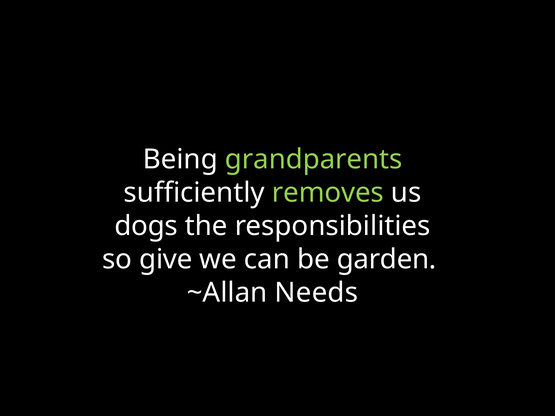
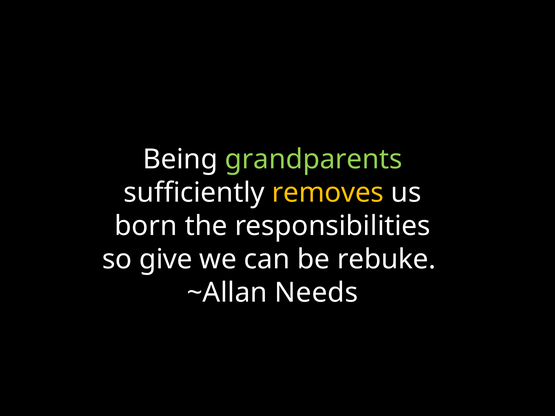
removes colour: light green -> yellow
dogs: dogs -> born
garden: garden -> rebuke
